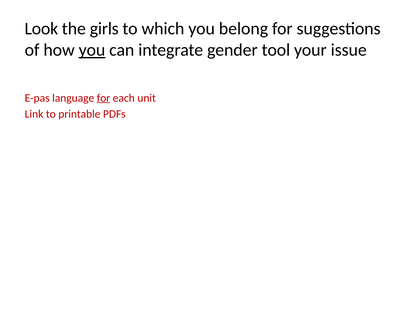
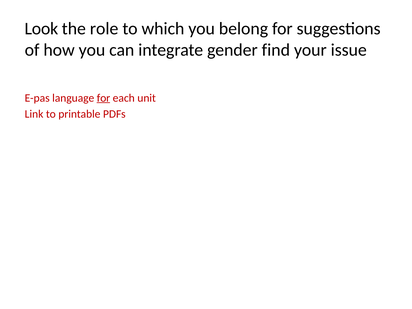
girls: girls -> role
you at (92, 50) underline: present -> none
tool: tool -> find
